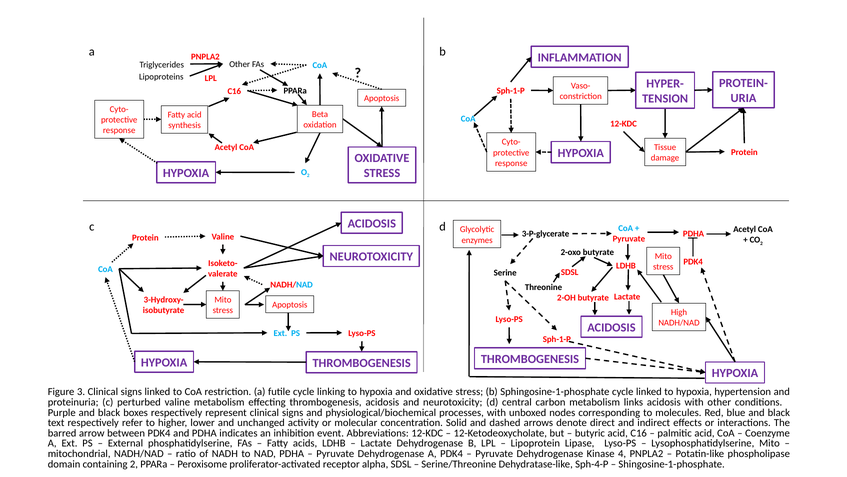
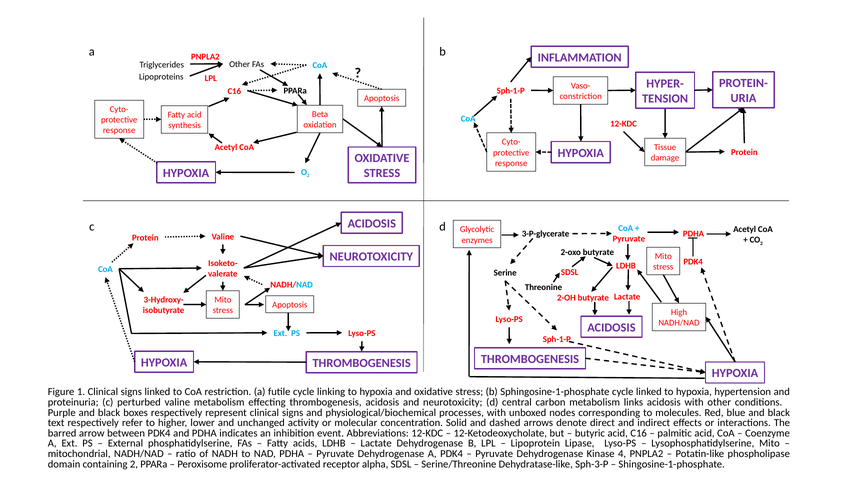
3: 3 -> 1
Sph-4-P: Sph-4-P -> Sph-3-P
